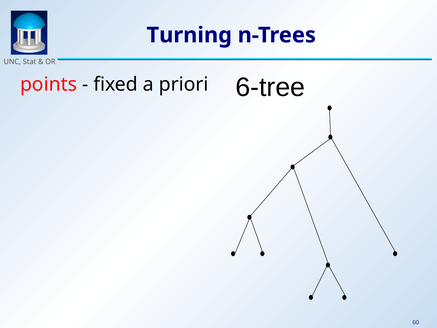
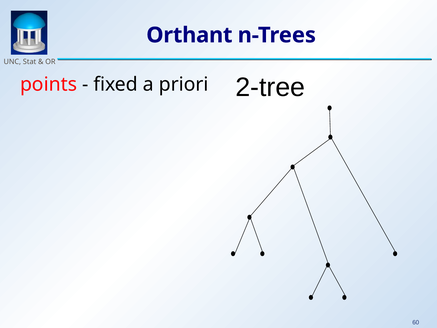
Turning: Turning -> Orthant
6-tree: 6-tree -> 2-tree
